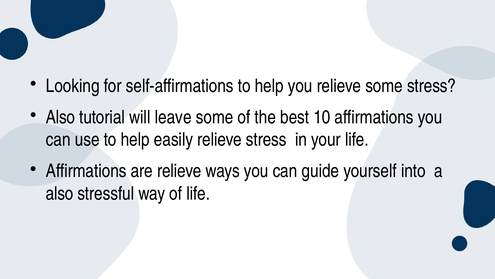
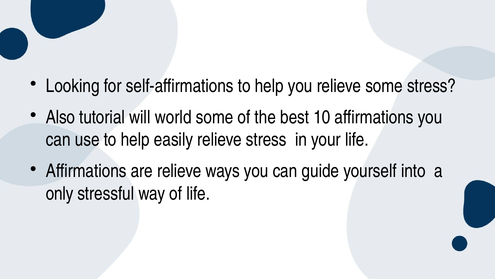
leave: leave -> world
also at (60, 193): also -> only
